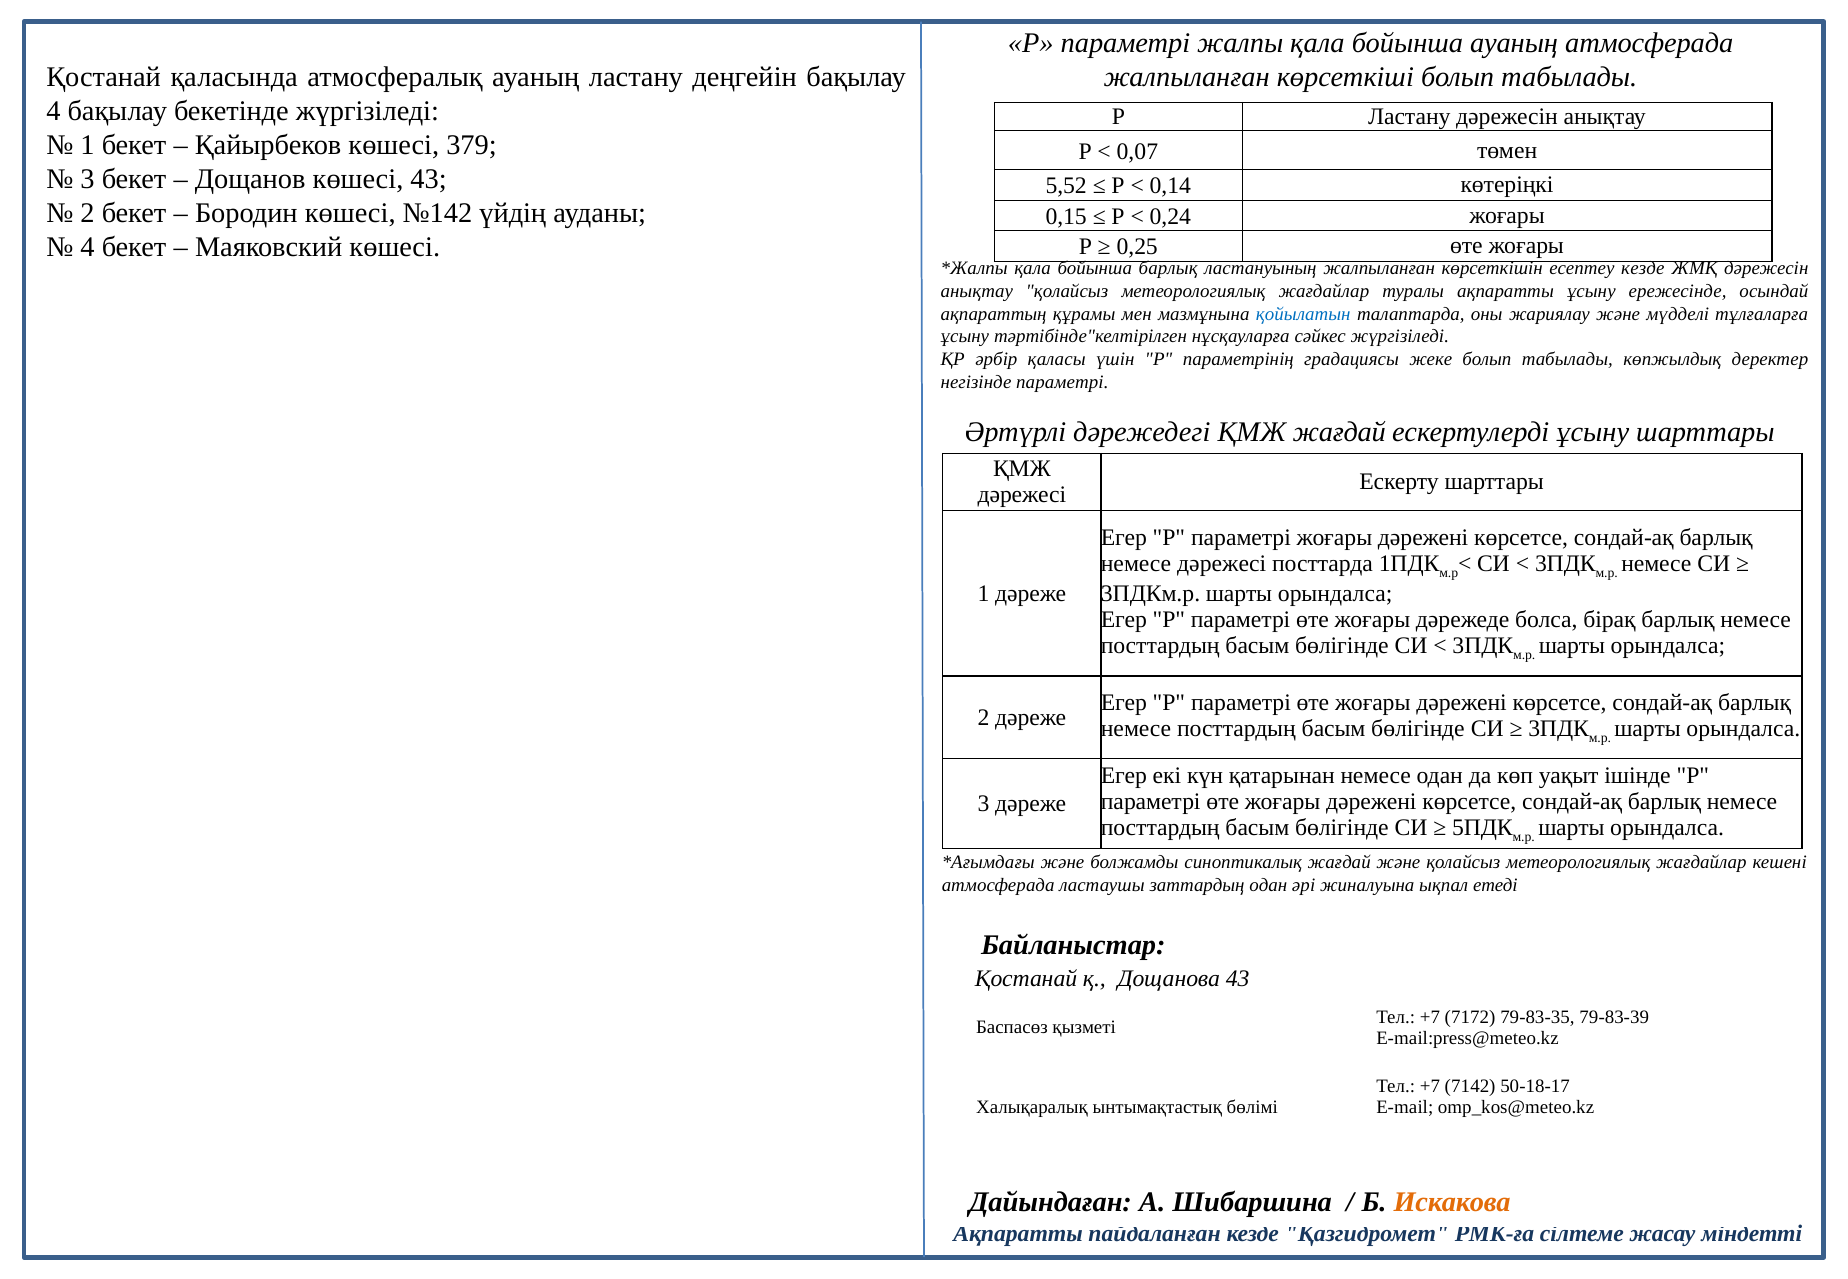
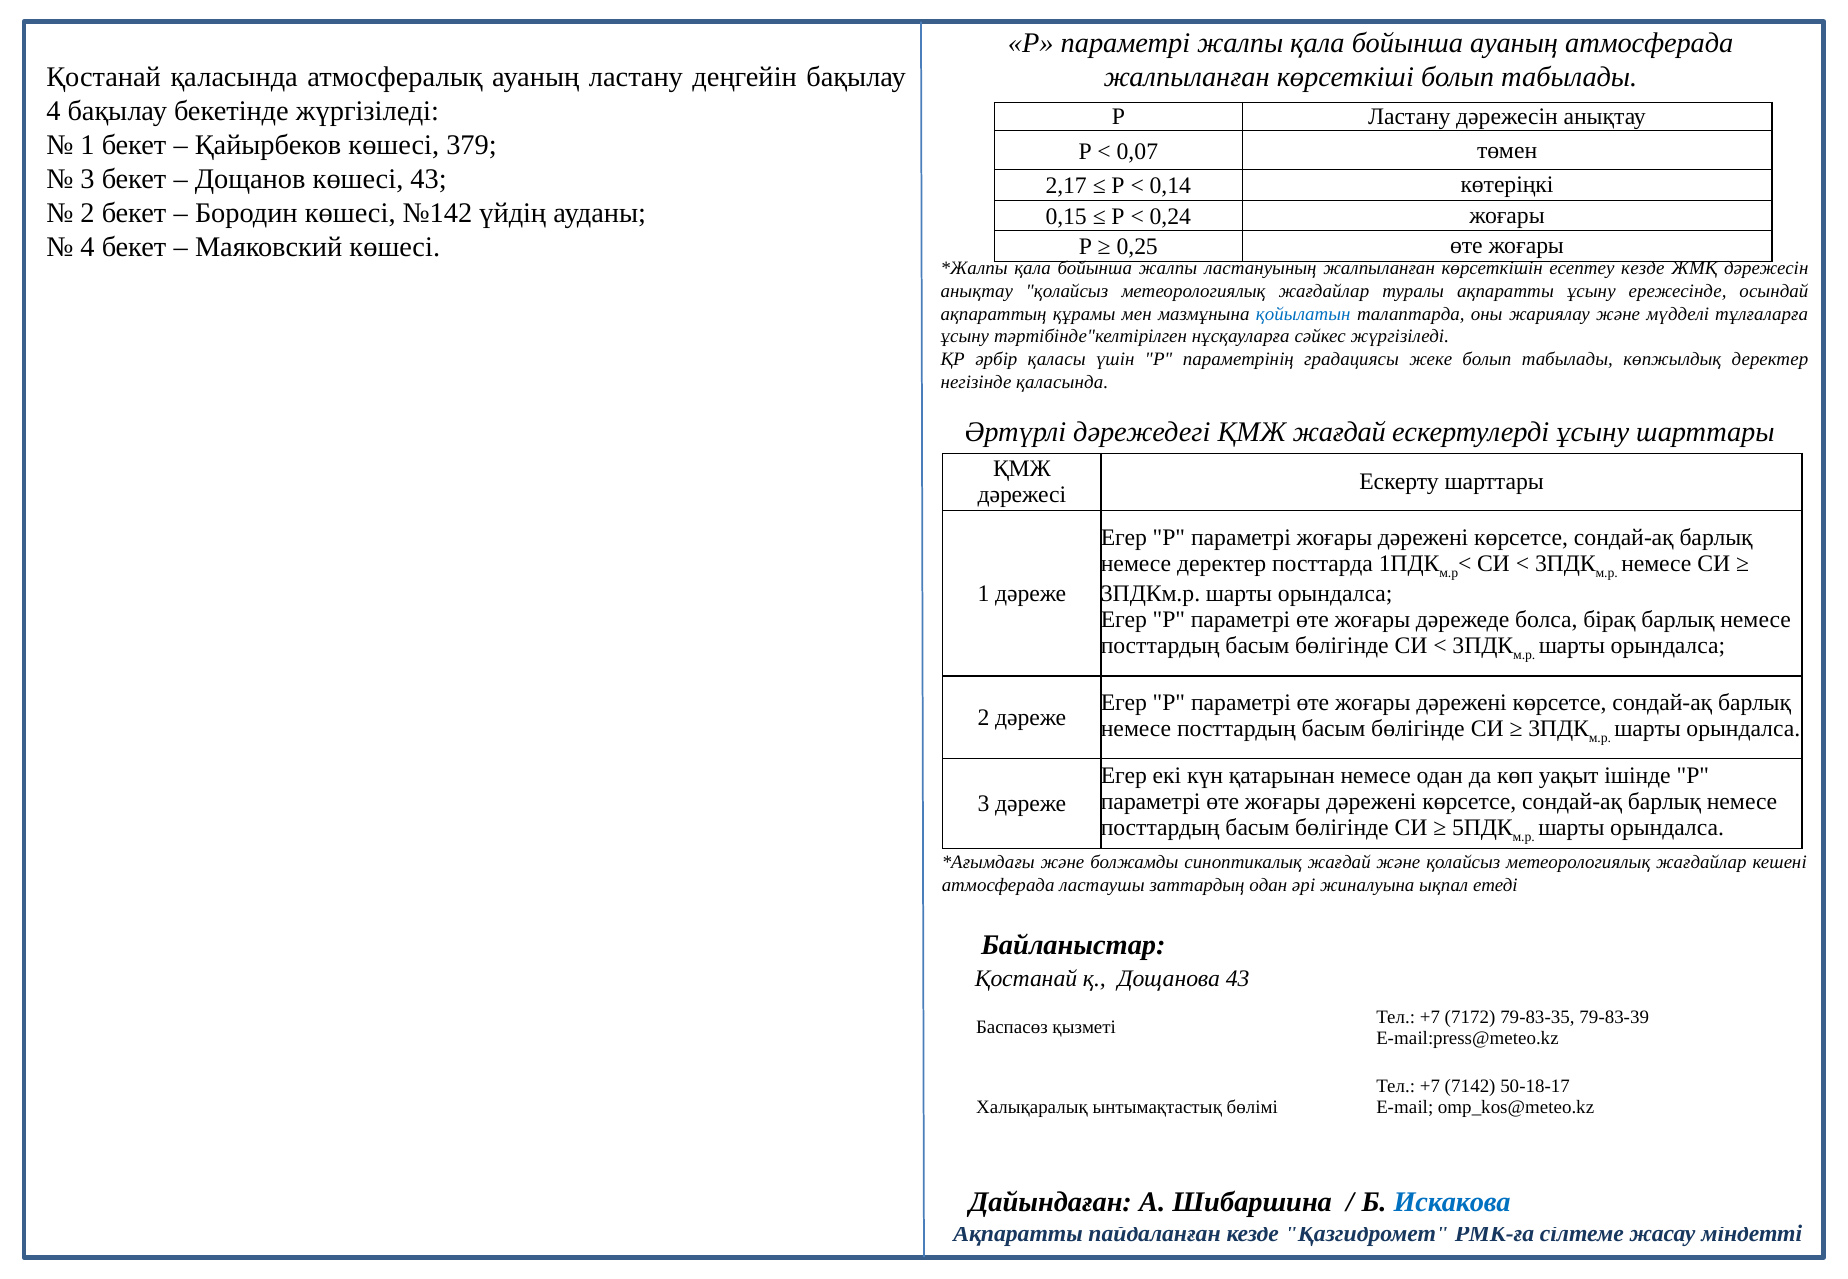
5,52: 5,52 -> 2,17
бойынша барлық: барлық -> жалпы
негізінде параметрі: параметрі -> қаласында
немесе дәрежесі: дәрежесі -> деректер
Искакова colour: orange -> blue
